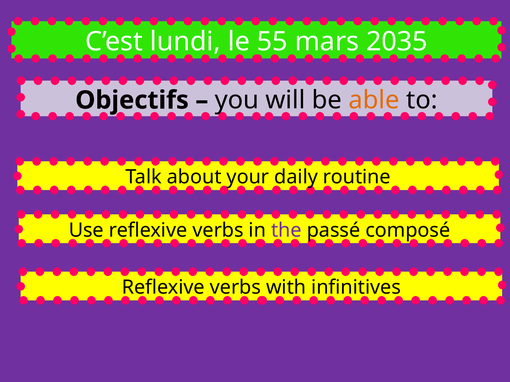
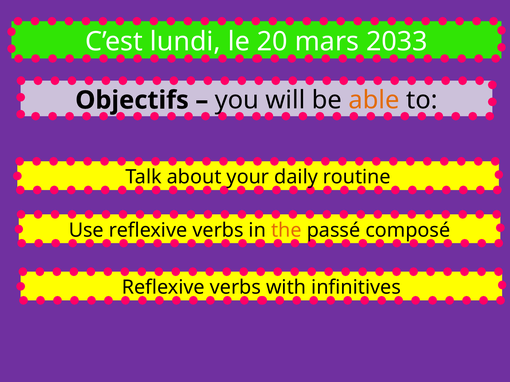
55: 55 -> 20
2035: 2035 -> 2033
the colour: purple -> orange
